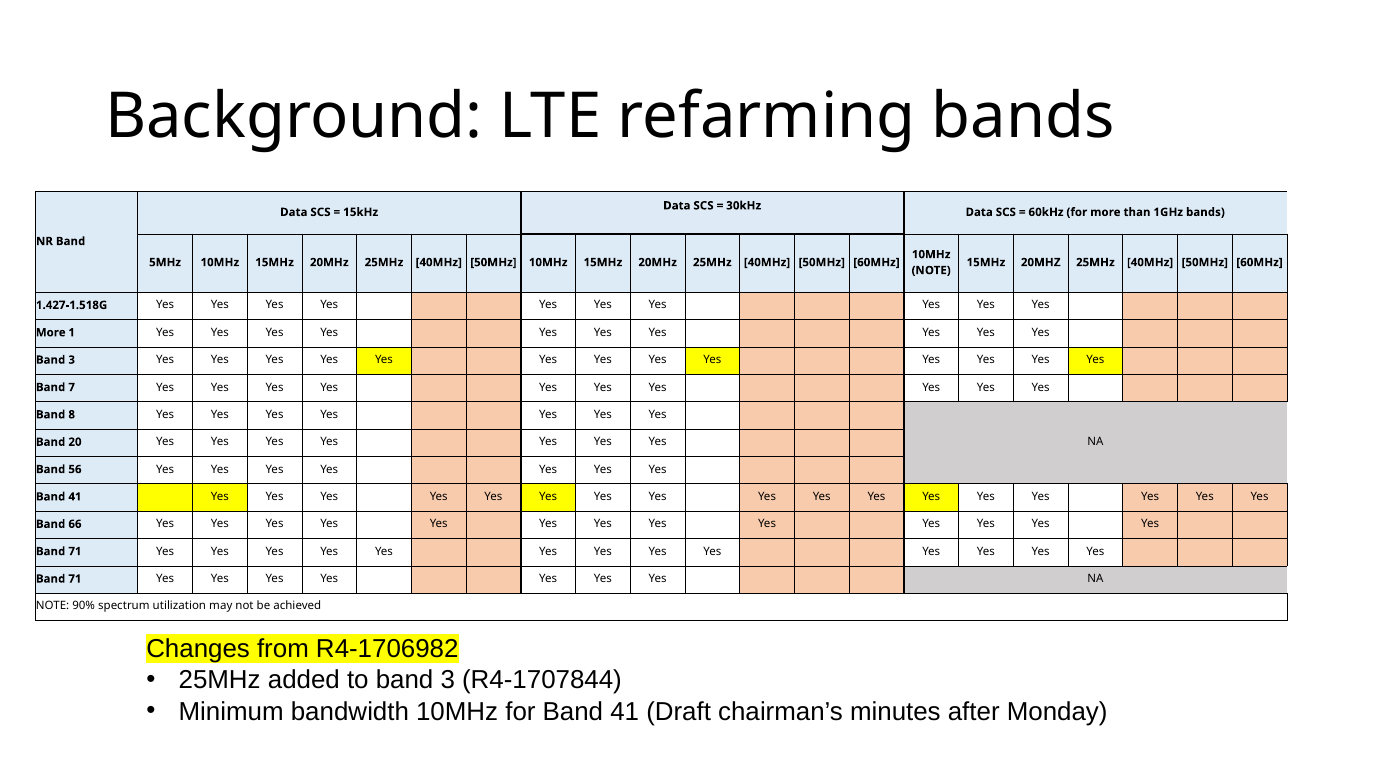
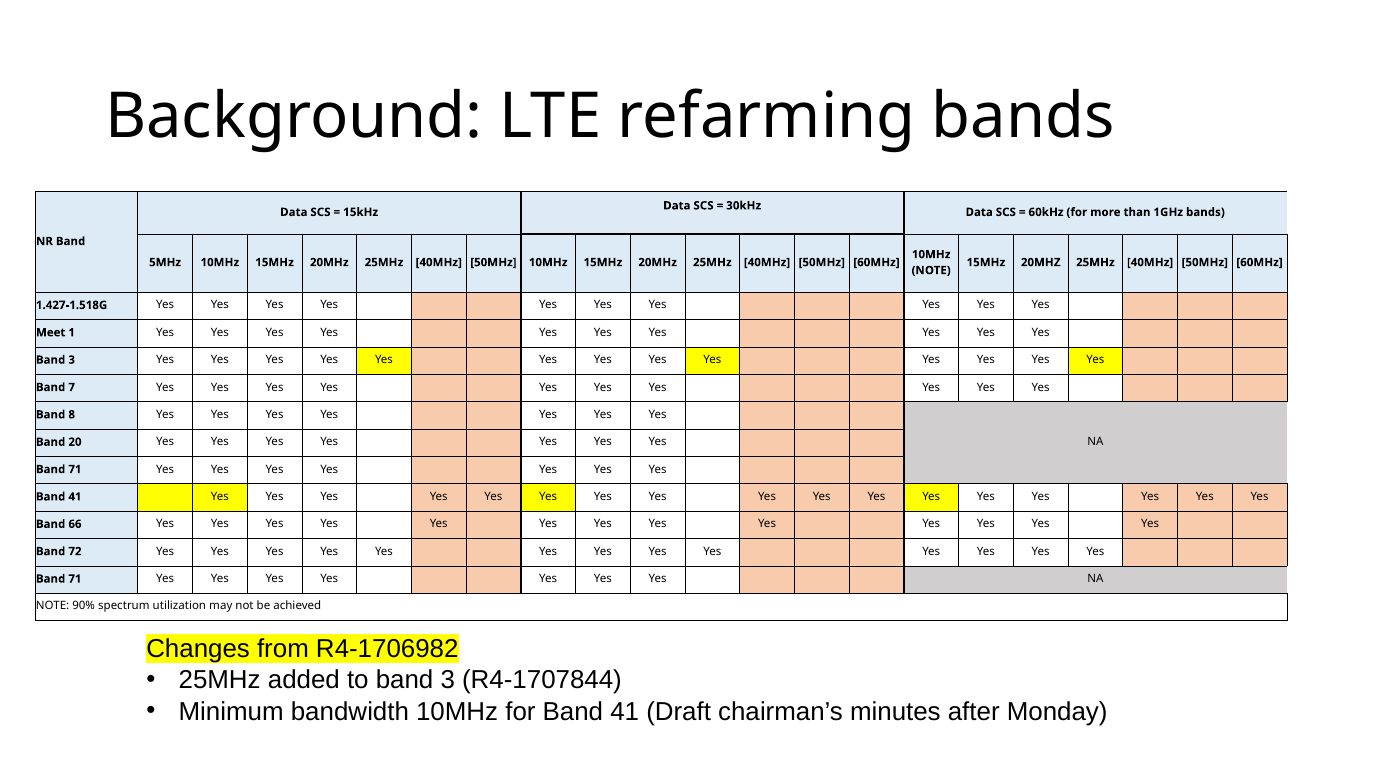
More at (51, 332): More -> Meet
56 at (75, 469): 56 -> 71
71 at (75, 551): 71 -> 72
